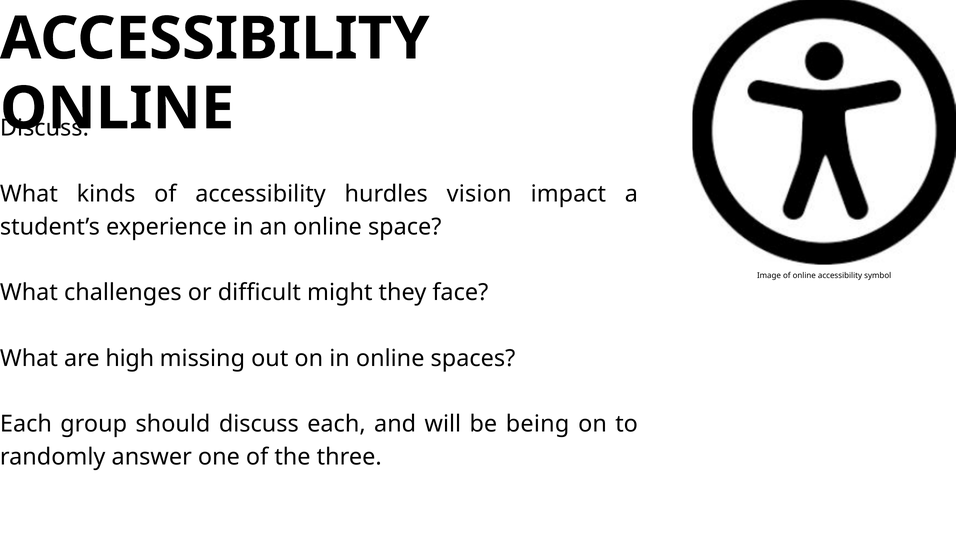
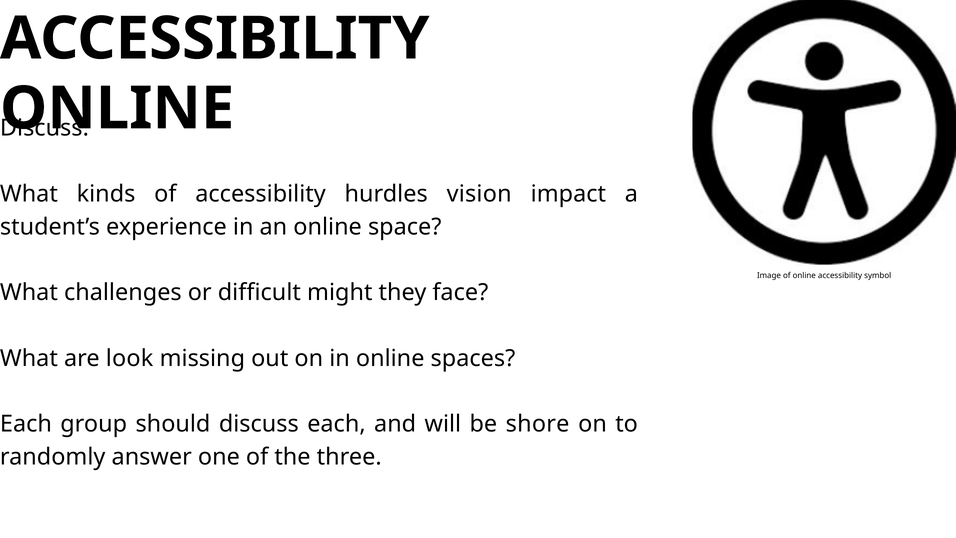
high: high -> look
being: being -> shore
